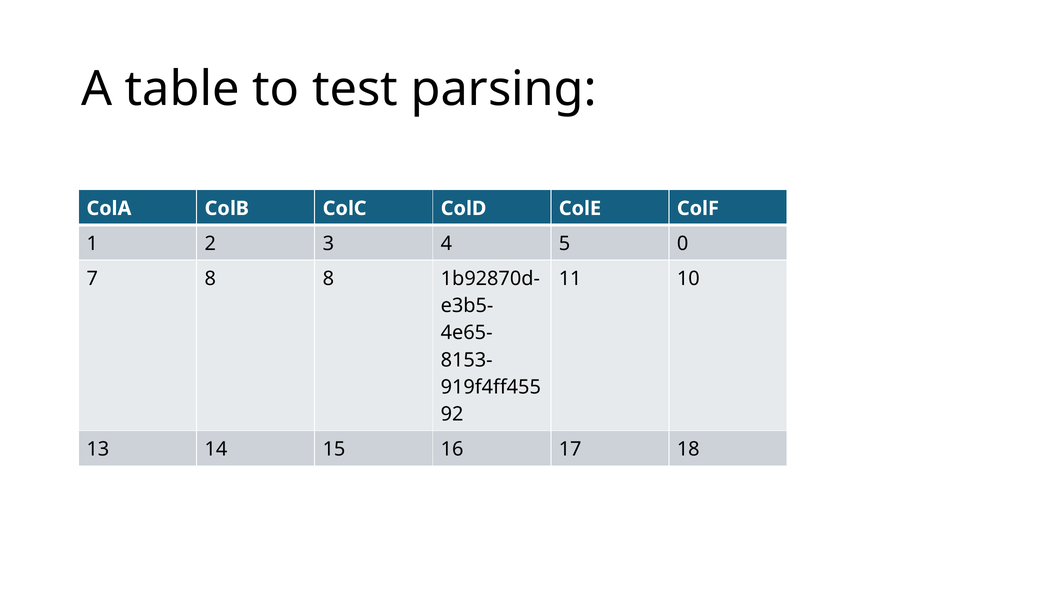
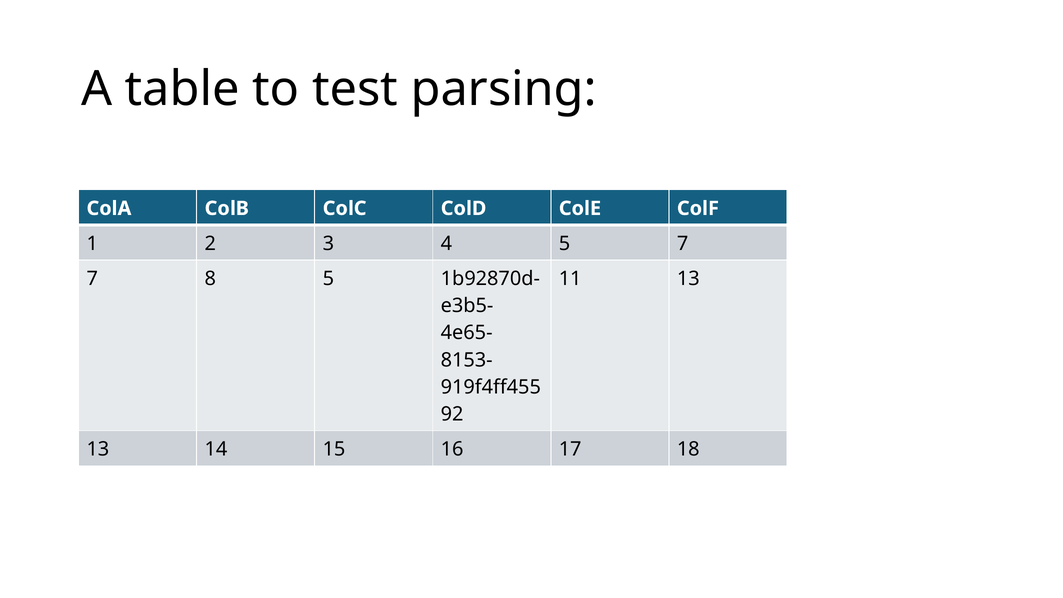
5 0: 0 -> 7
8 8: 8 -> 5
11 10: 10 -> 13
